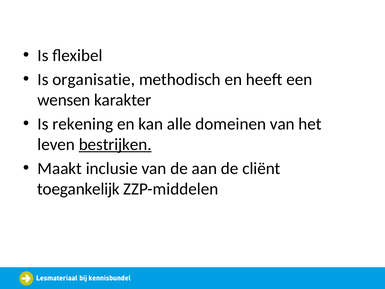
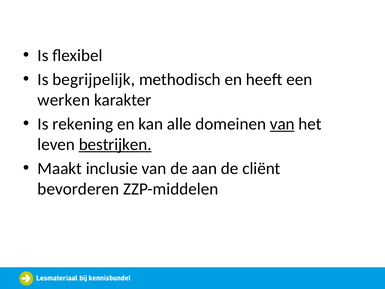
organisatie: organisatie -> begrijpelijk
wensen: wensen -> werken
van at (282, 124) underline: none -> present
toegankelijk: toegankelijk -> bevorderen
